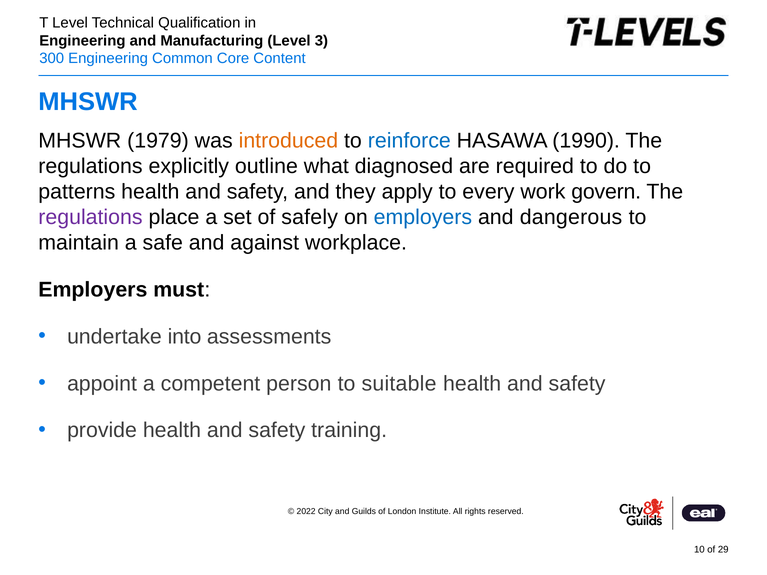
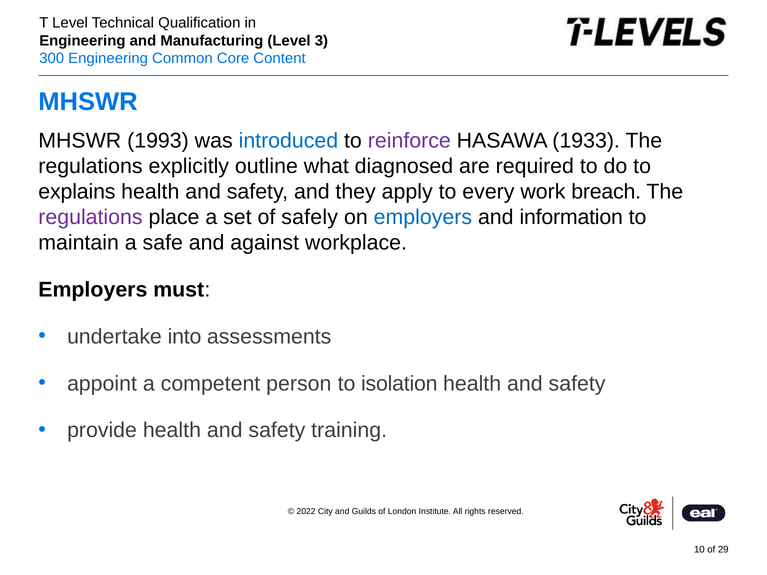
1979: 1979 -> 1993
introduced colour: orange -> blue
reinforce colour: blue -> purple
1990: 1990 -> 1933
patterns: patterns -> explains
govern: govern -> breach
dangerous: dangerous -> information
suitable: suitable -> isolation
